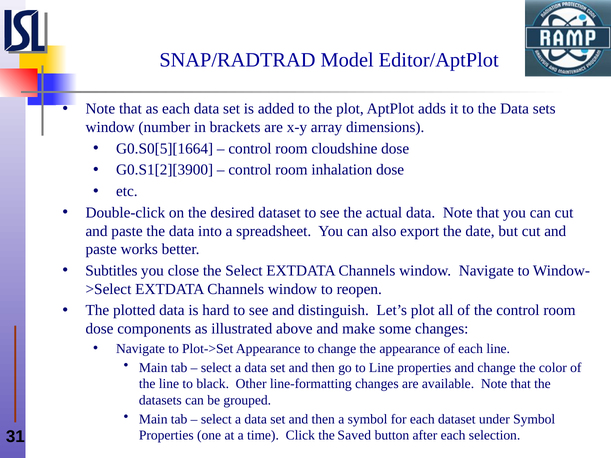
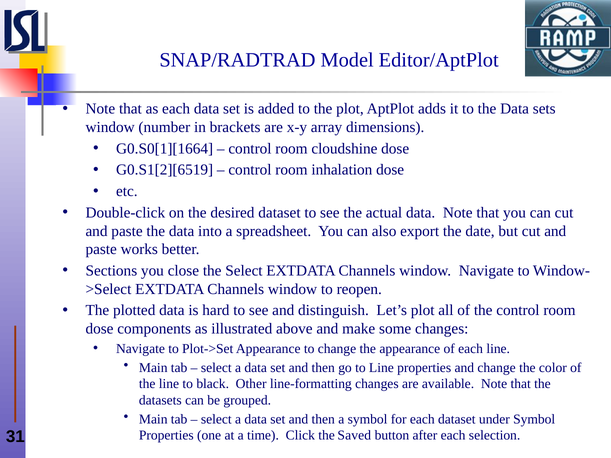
G0.S0[5][1664: G0.S0[5][1664 -> G0.S0[1][1664
G0.S1[2][3900: G0.S1[2][3900 -> G0.S1[2][6519
Subtitles: Subtitles -> Sections
